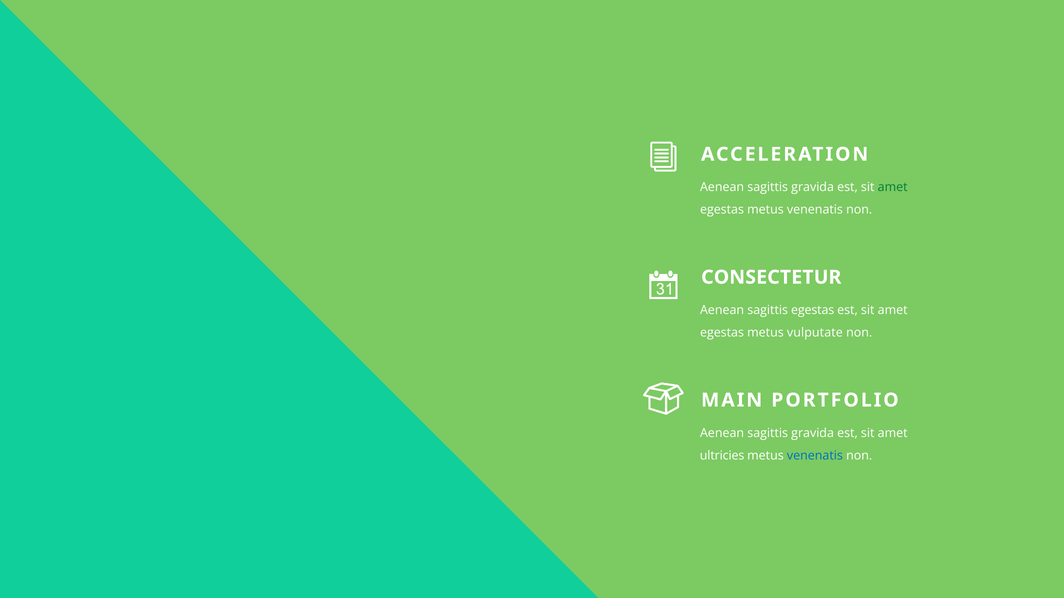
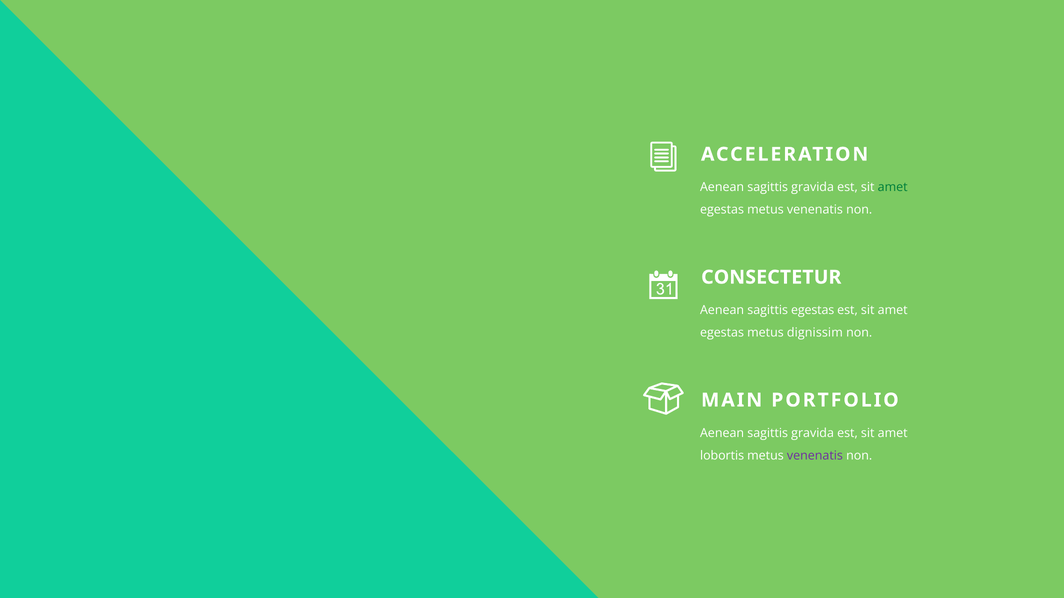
vulputate: vulputate -> dignissim
ultricies: ultricies -> lobortis
venenatis at (815, 456) colour: blue -> purple
